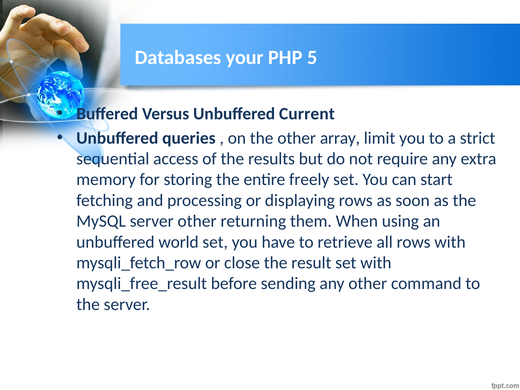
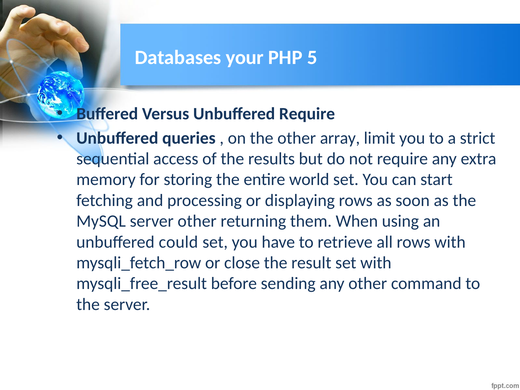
Unbuffered Current: Current -> Require
freely: freely -> world
world: world -> could
